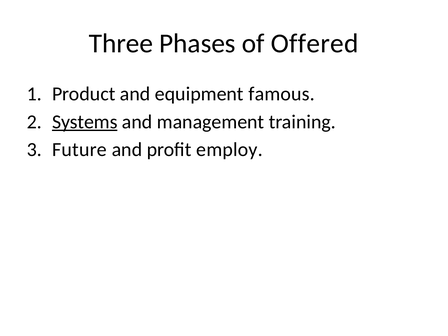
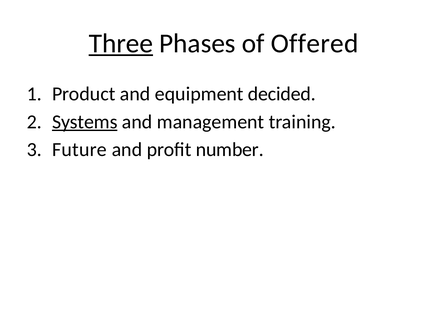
Three underline: none -> present
famous: famous -> decided
employ: employ -> number
